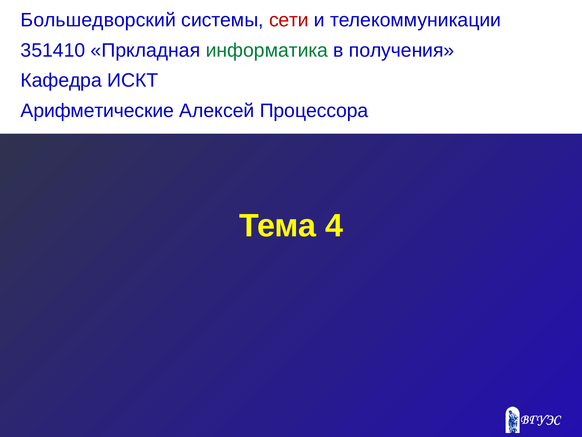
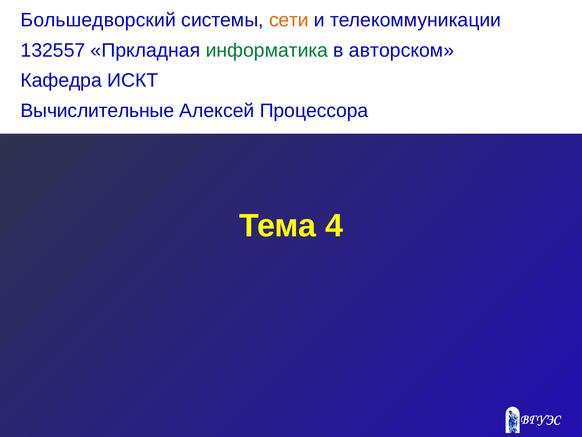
сети colour: red -> orange
351410: 351410 -> 132557
получения: получения -> авторском
Арифметические: Арифметические -> Вычислительные
